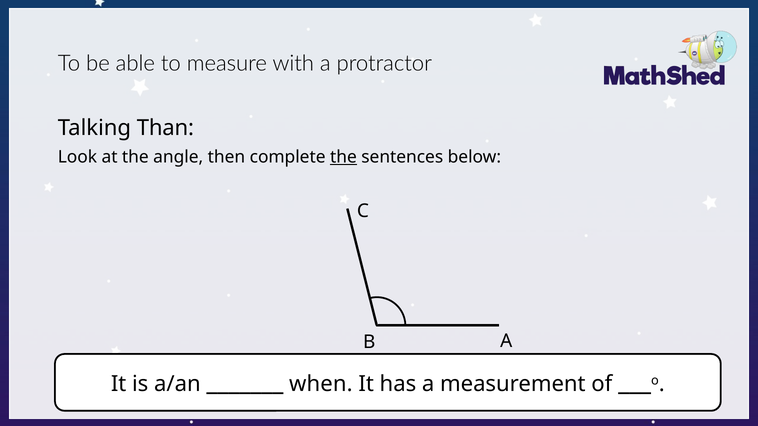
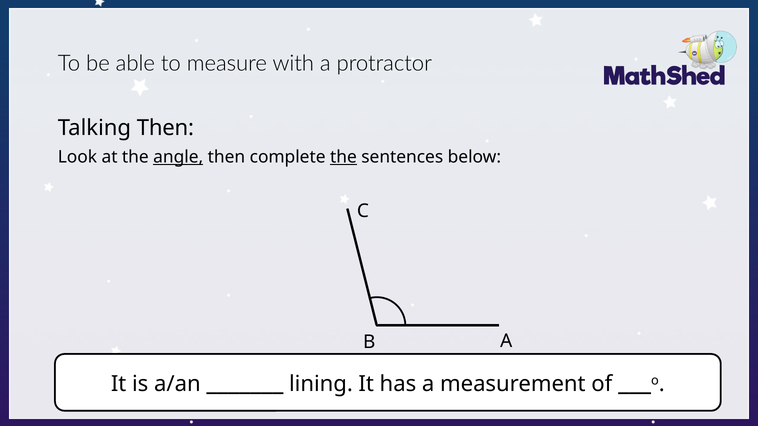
Talking Than: Than -> Then
angle underline: none -> present
when: when -> lining
